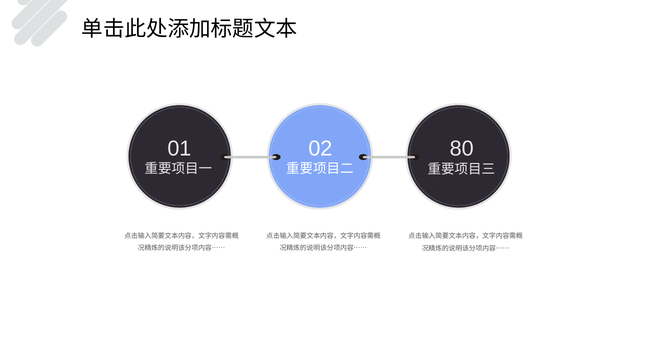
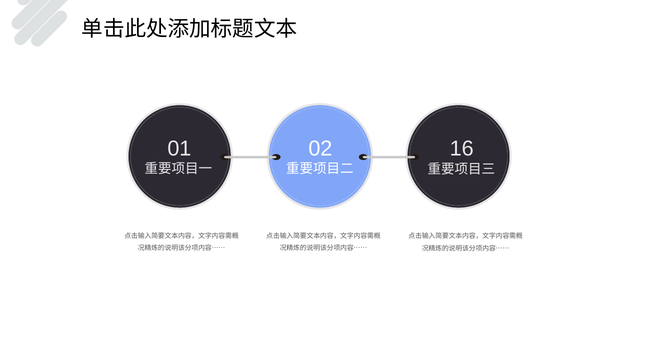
80: 80 -> 16
